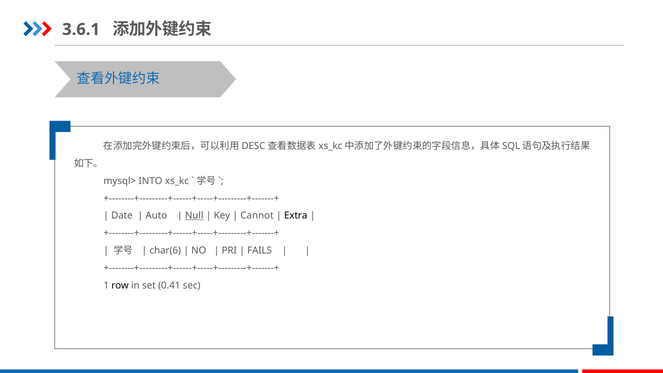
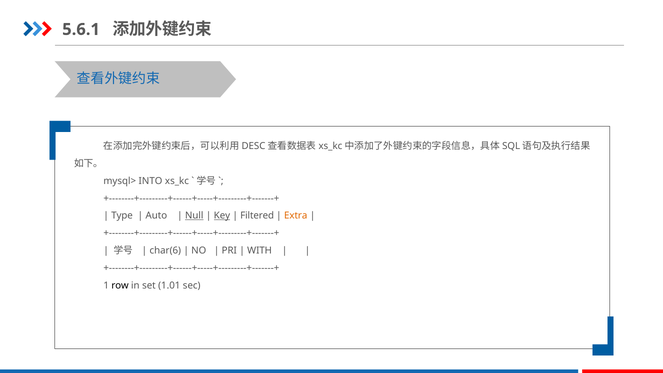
3.6.1: 3.6.1 -> 5.6.1
Date: Date -> Type
Key underline: none -> present
Cannot: Cannot -> Filtered
Extra colour: black -> orange
FAILS: FAILS -> WITH
0.41: 0.41 -> 1.01
